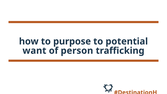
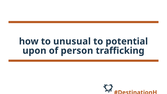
purpose: purpose -> unusual
want: want -> upon
